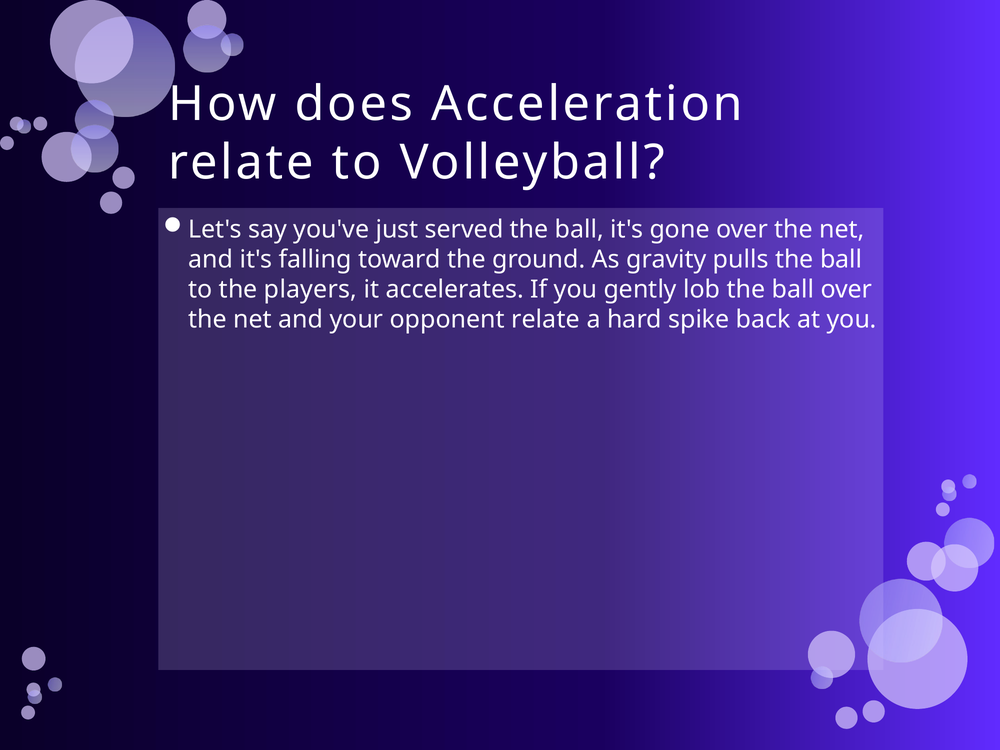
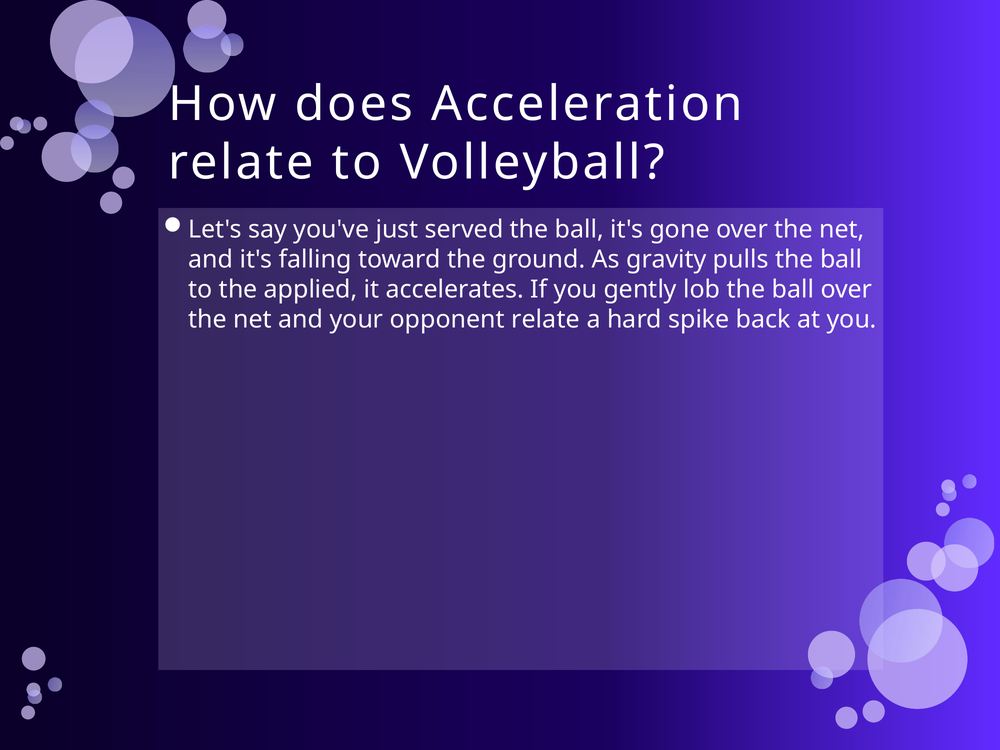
players: players -> applied
